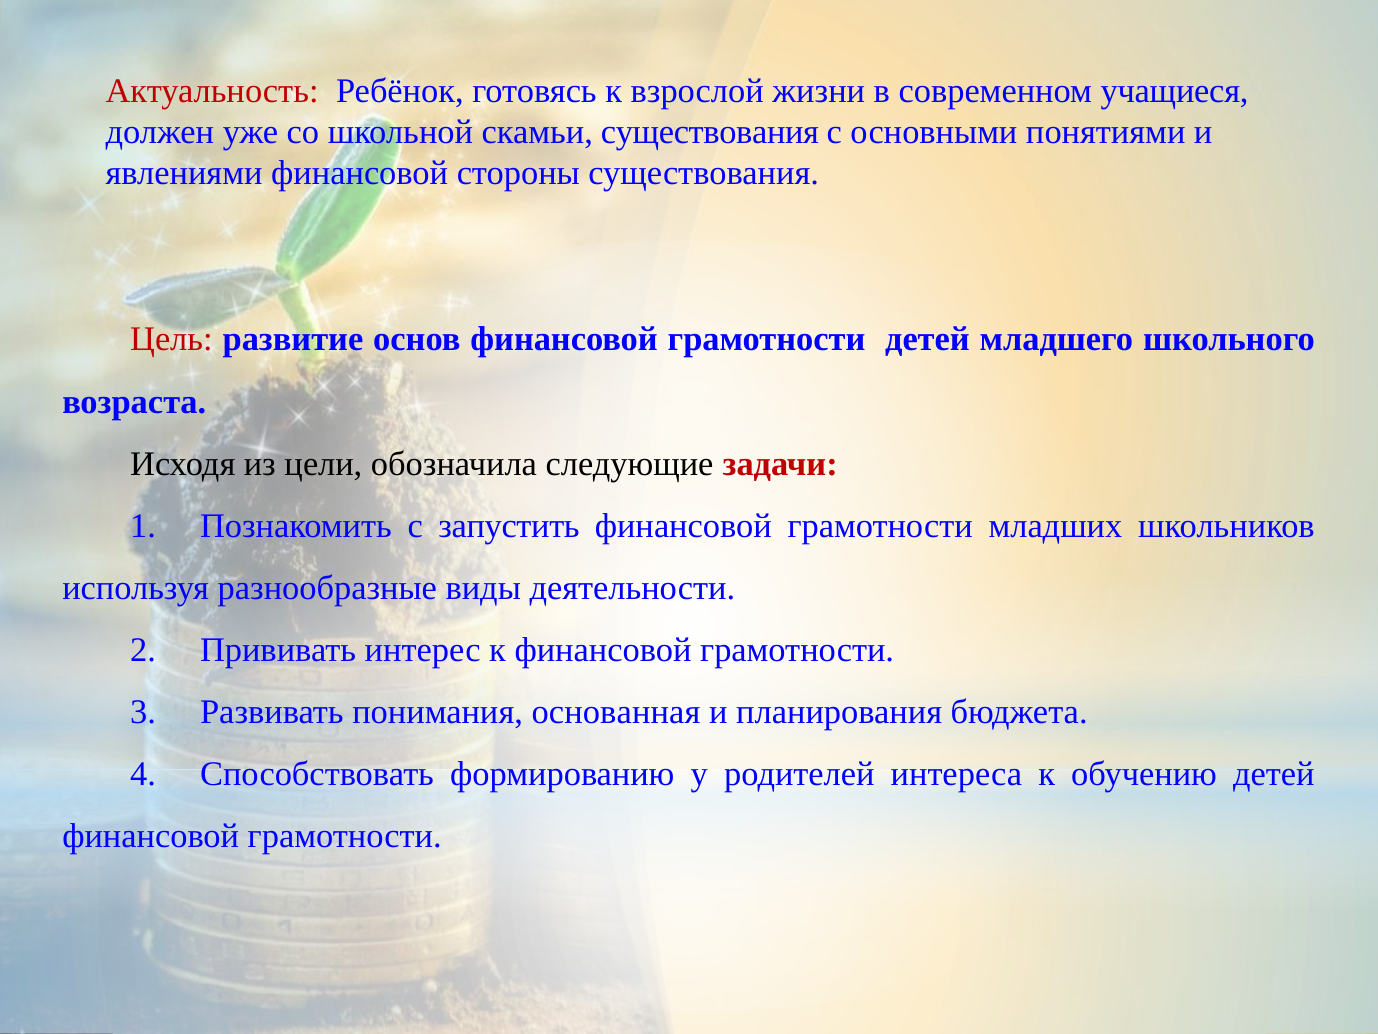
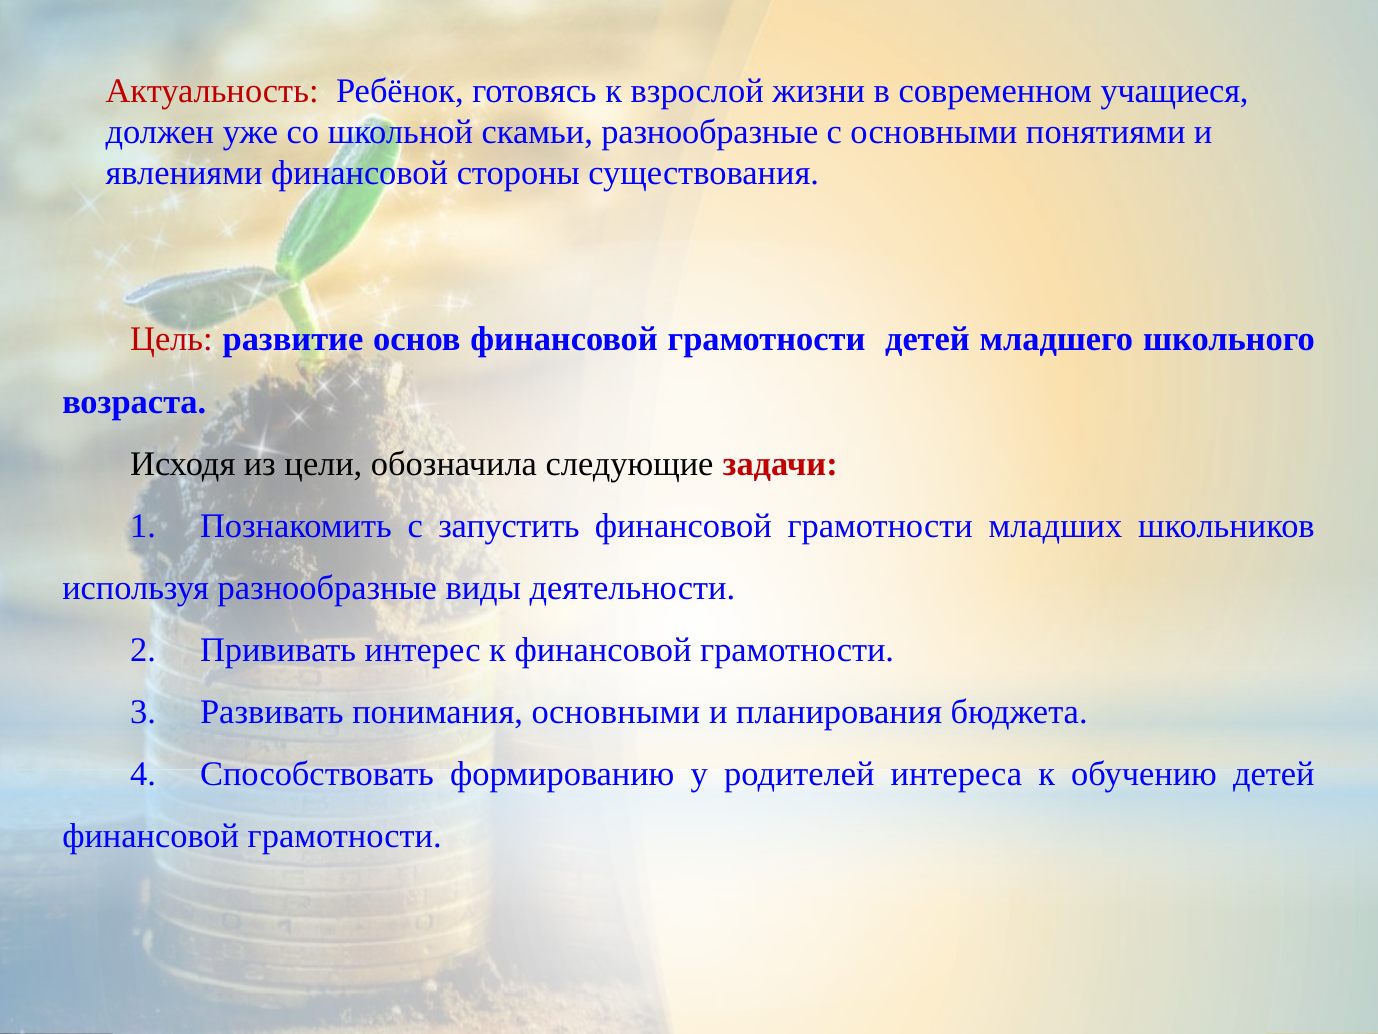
скамьи существования: существования -> разнообразные
понимания основанная: основанная -> основными
